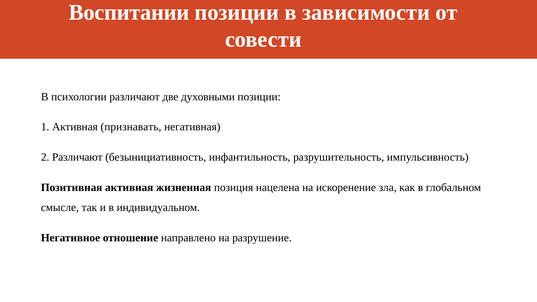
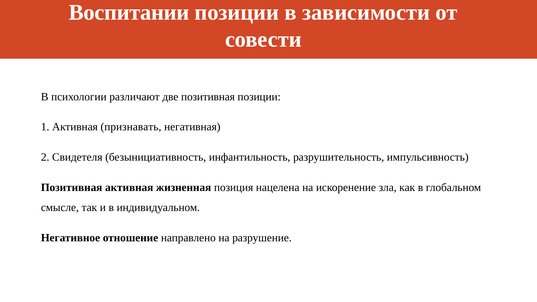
две духовными: духовными -> позитивная
2 Различают: Различают -> Свидетеля
